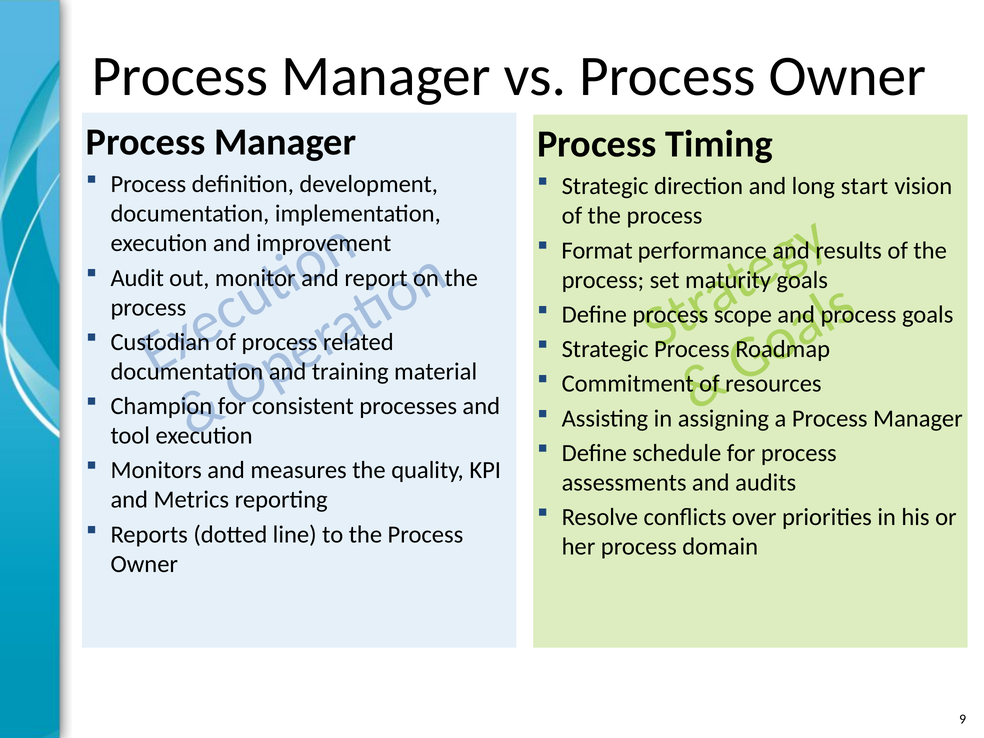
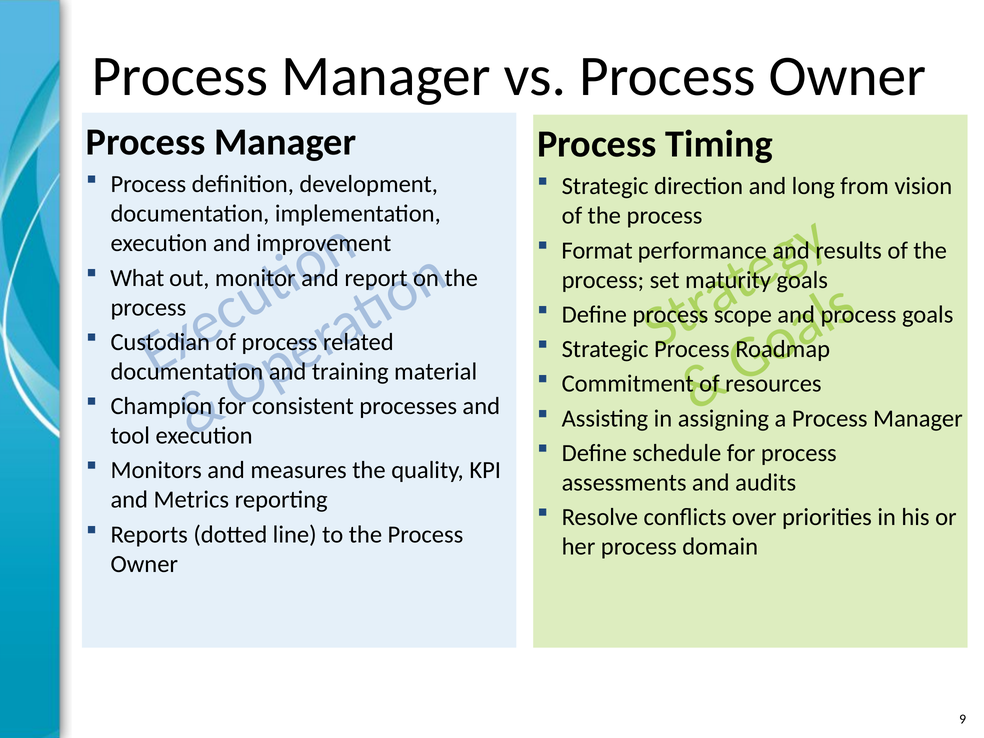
start: start -> from
Audit: Audit -> What
